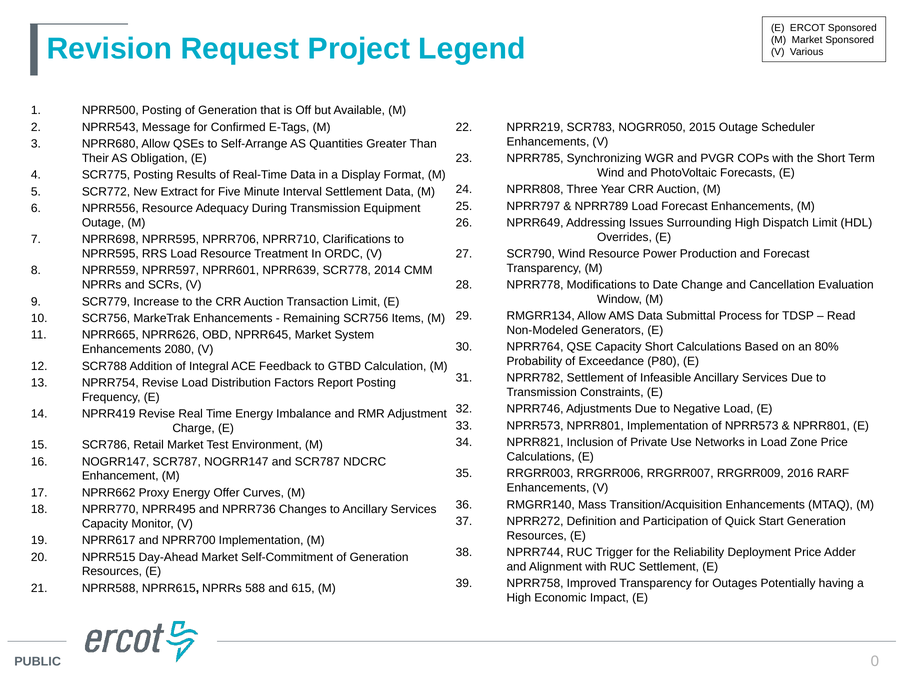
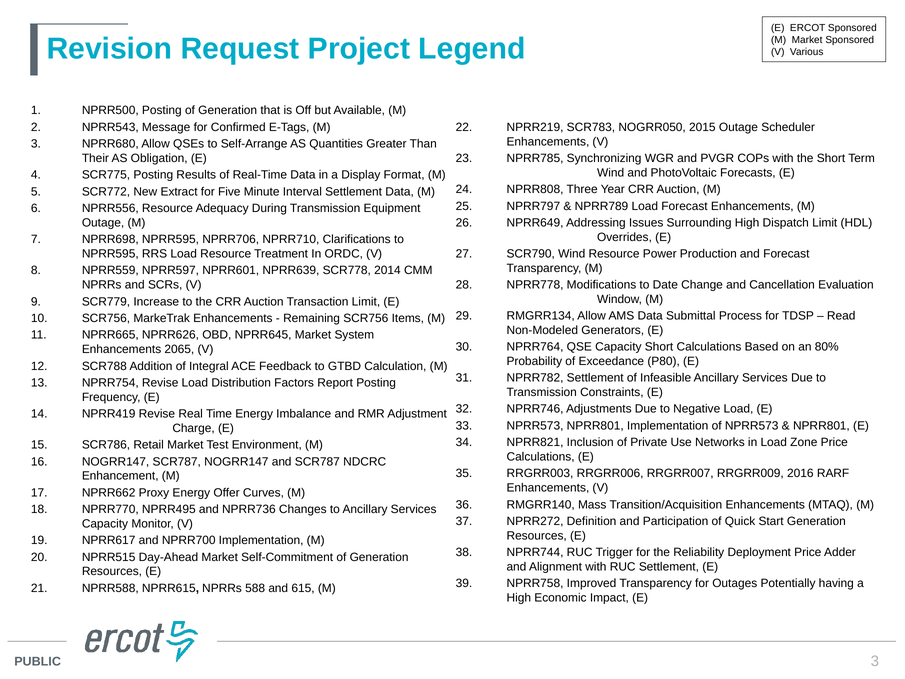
2080: 2080 -> 2065
0 at (875, 661): 0 -> 3
